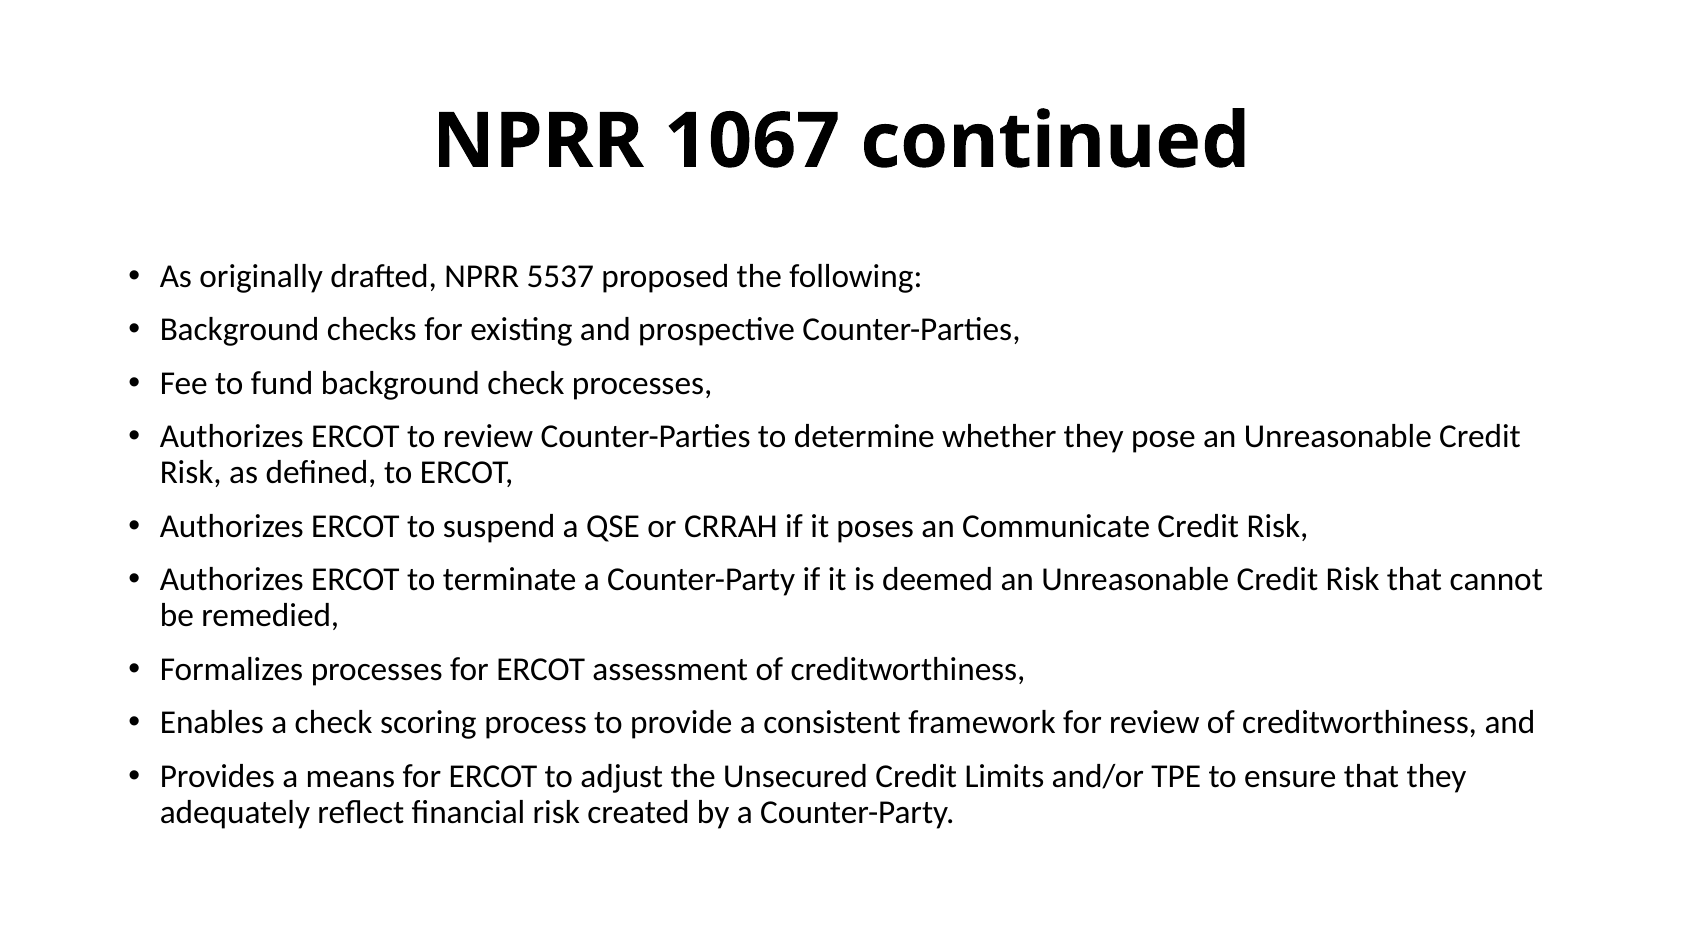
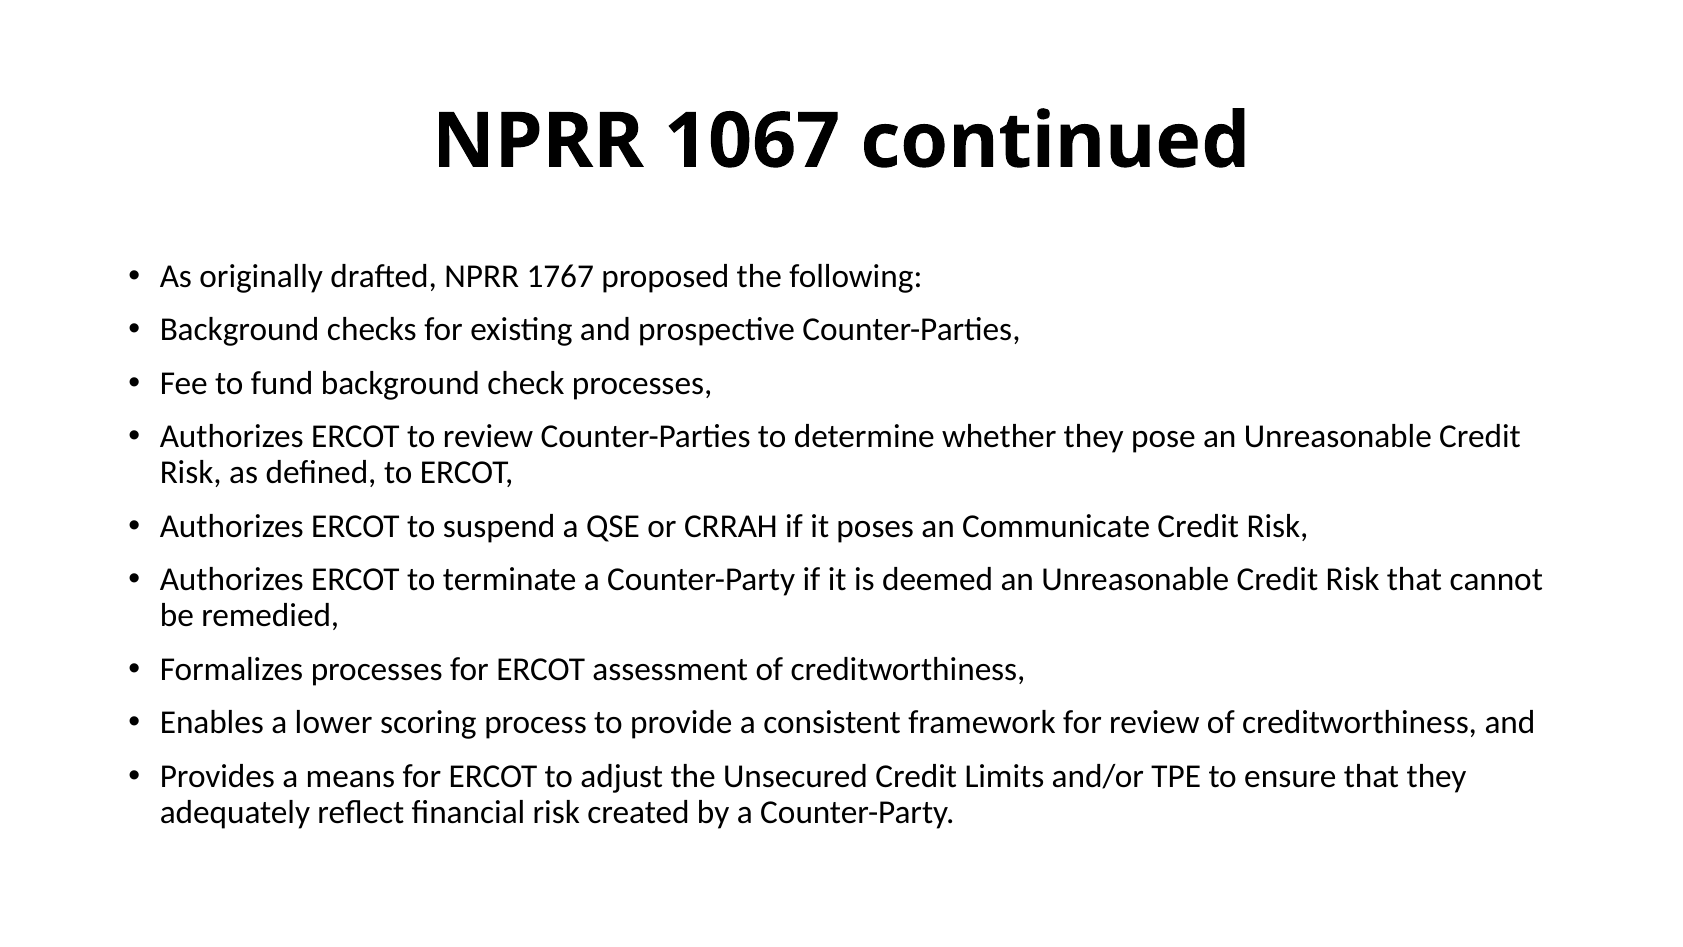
5537: 5537 -> 1767
a check: check -> lower
